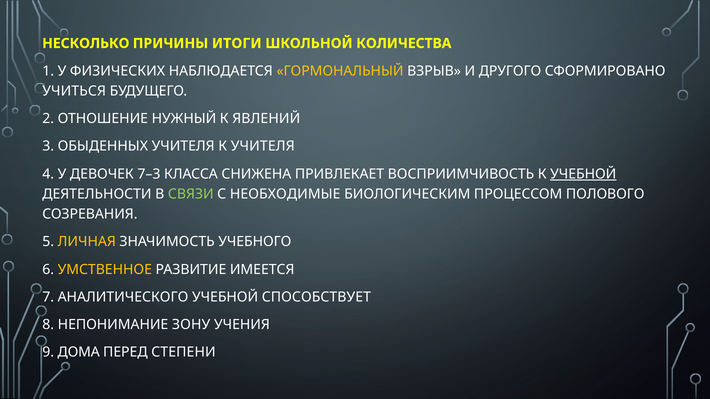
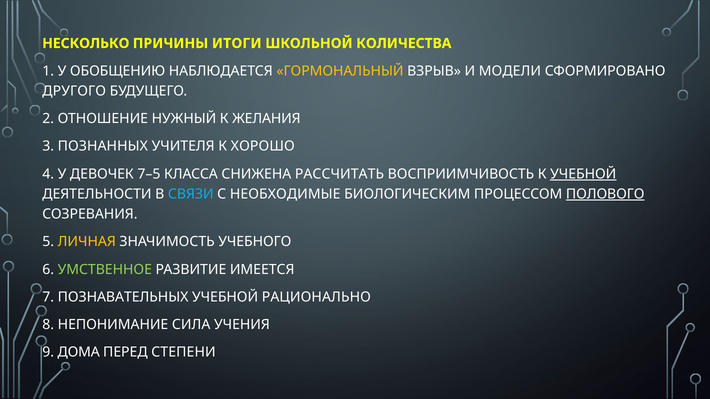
ФИЗИЧЕСКИХ: ФИЗИЧЕСКИХ -> ОБОБЩЕНИЮ
ДРУГОГО: ДРУГОГО -> МОДЕЛИ
УЧИТЬСЯ: УЧИТЬСЯ -> ДРУГОГО
ЯВЛЕНИЙ: ЯВЛЕНИЙ -> ЖЕЛАНИЯ
ОБЫДЕННЫХ: ОБЫДЕННЫХ -> ПОЗНАННЫХ
К УЧИТЕЛЯ: УЧИТЕЛЯ -> ХОРОШО
7–3: 7–3 -> 7–5
ПРИВЛЕКАЕТ: ПРИВЛЕКАЕТ -> РАССЧИТАТЬ
СВЯЗИ colour: light green -> light blue
ПОЛОВОГО underline: none -> present
УМСТВЕННОЕ colour: yellow -> light green
АНАЛИТИЧЕСКОГО: АНАЛИТИЧЕСКОГО -> ПОЗНАВАТЕЛЬНЫХ
СПОСОБСТВУЕТ: СПОСОБСТВУЕТ -> РАЦИОНАЛЬНО
ЗОНУ: ЗОНУ -> СИЛА
